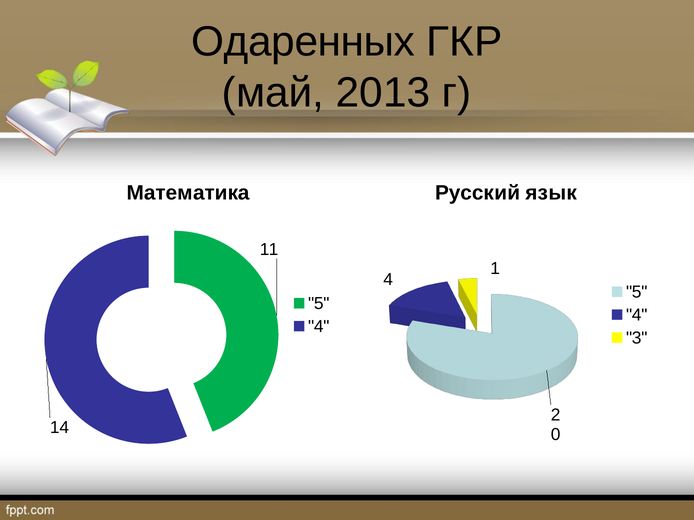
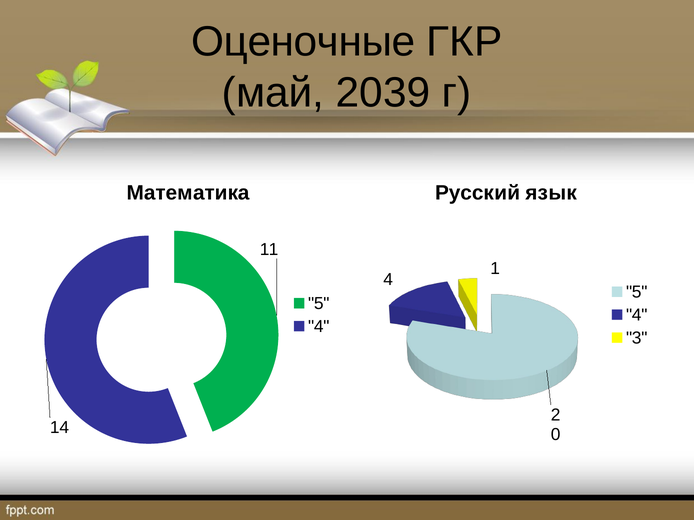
Одаренных: Одаренных -> Оценочные
2013: 2013 -> 2039
